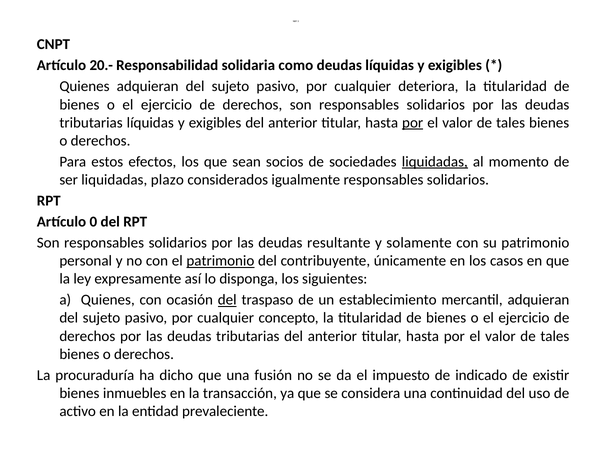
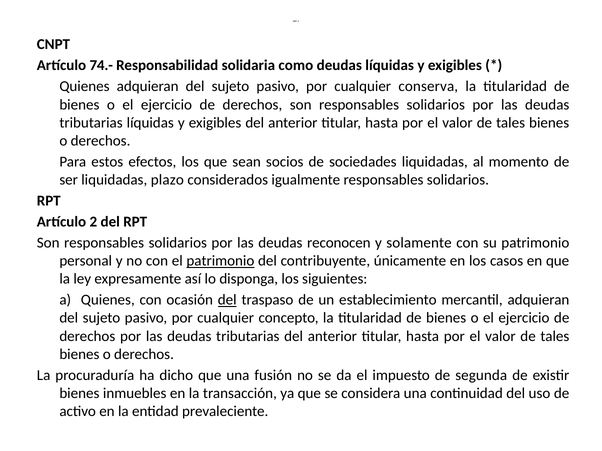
20.-: 20.- -> 74.-
deteriora: deteriora -> conserva
por at (413, 123) underline: present -> none
liquidadas at (435, 162) underline: present -> none
0: 0 -> 2
resultante: resultante -> reconocen
indicado: indicado -> segunda
